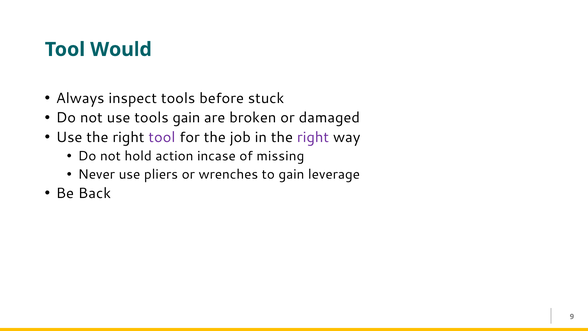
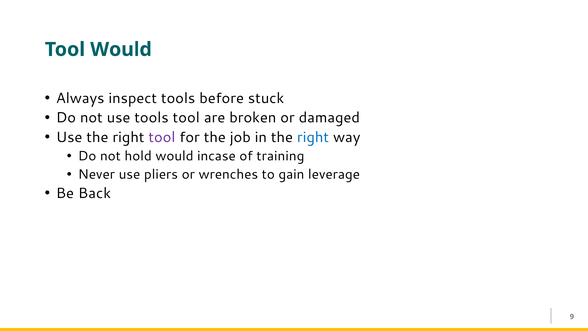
tools gain: gain -> tool
right at (313, 137) colour: purple -> blue
hold action: action -> would
missing: missing -> training
